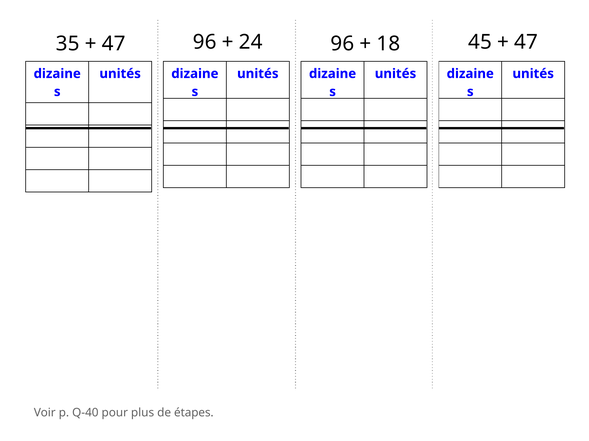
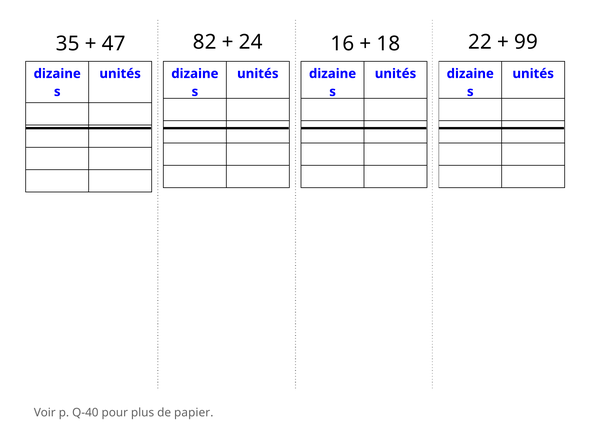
47 96: 96 -> 82
24 96: 96 -> 16
45: 45 -> 22
47 at (526, 42): 47 -> 99
étapes: étapes -> papier
